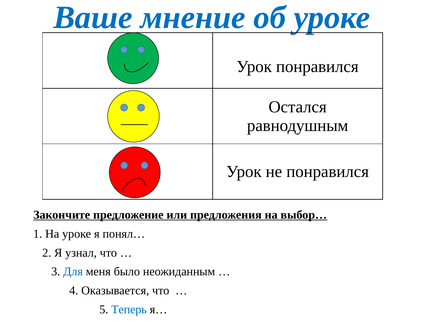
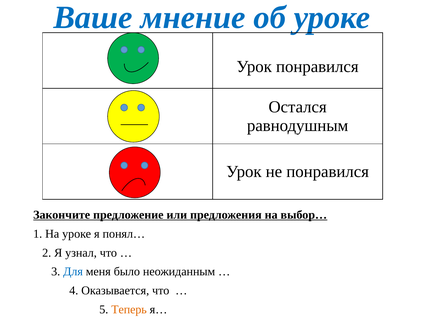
Теперь colour: blue -> orange
